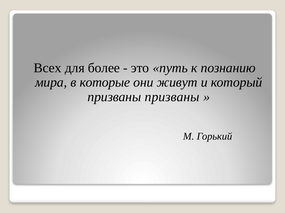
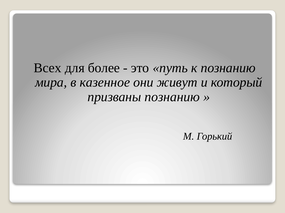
которые: которые -> казенное
призваны призваны: призваны -> познанию
